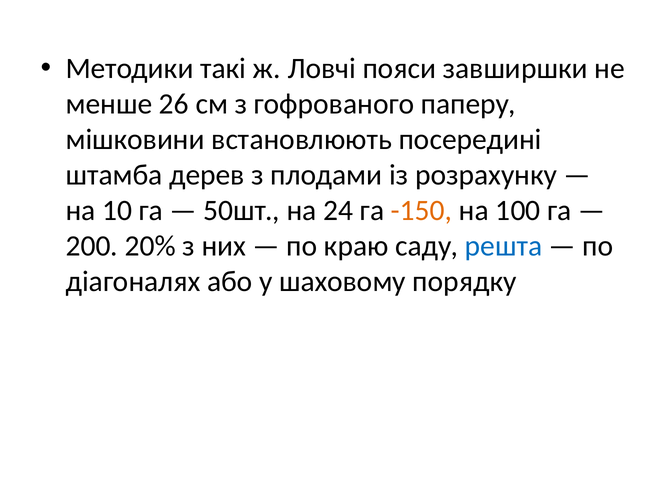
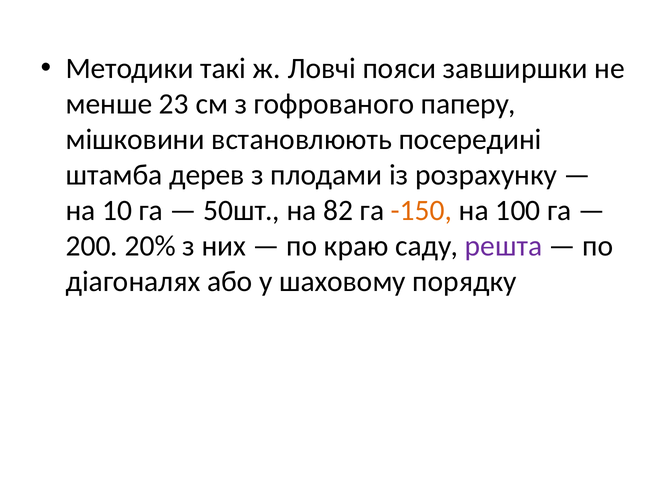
26: 26 -> 23
24: 24 -> 82
решта colour: blue -> purple
